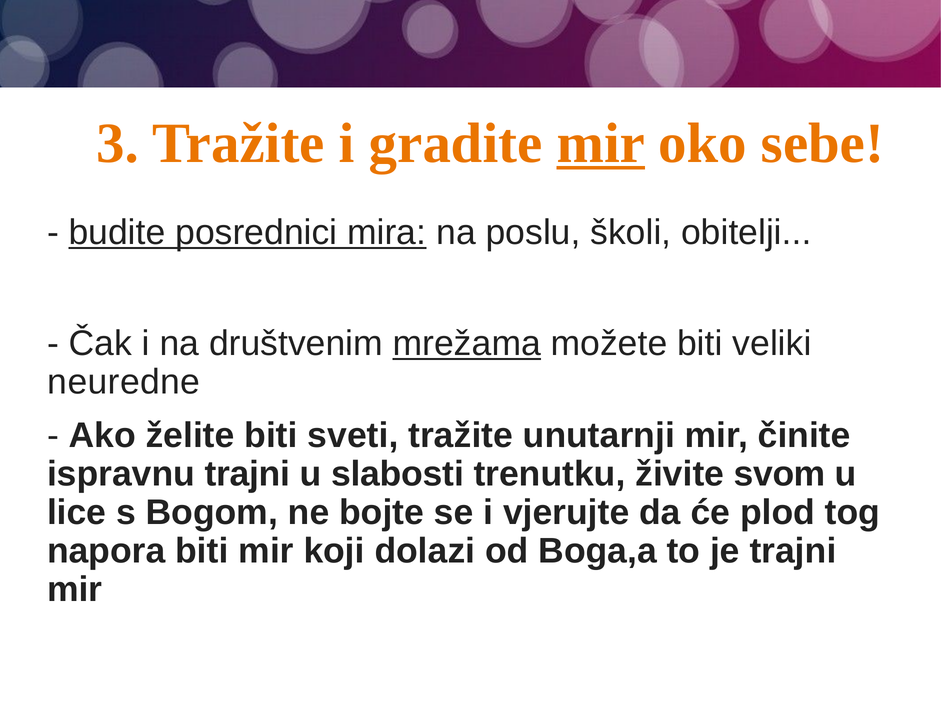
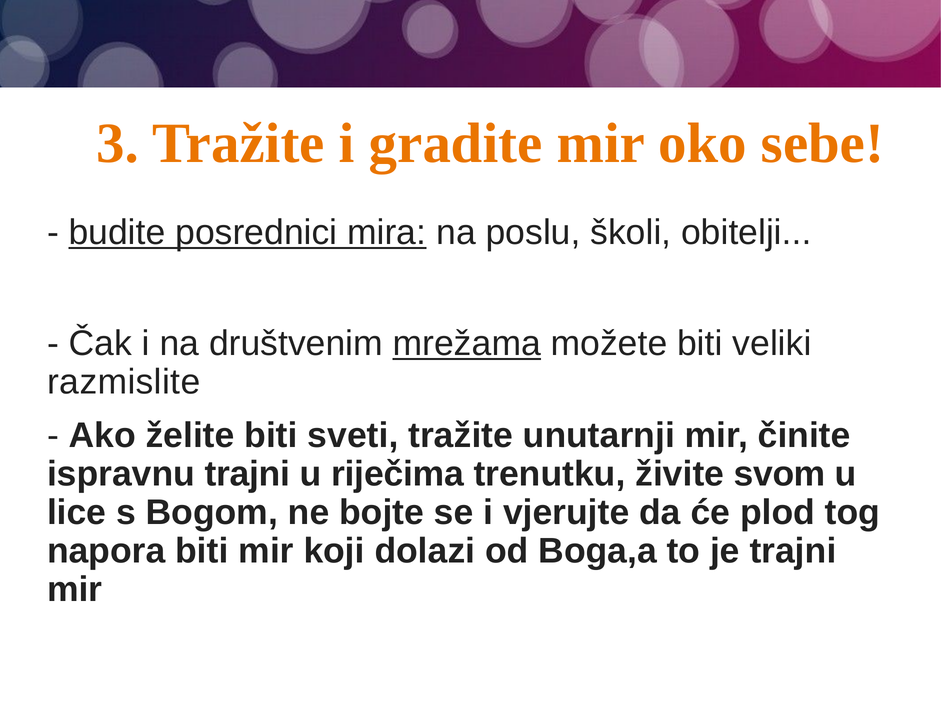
mir at (601, 143) underline: present -> none
neuredne: neuredne -> razmislite
slabosti: slabosti -> riječima
